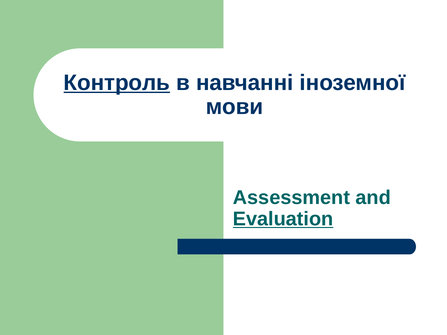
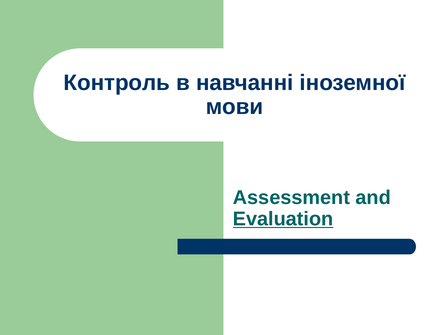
Контроль underline: present -> none
